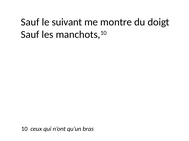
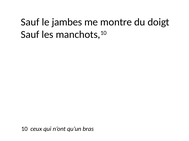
suivant: suivant -> jambes
